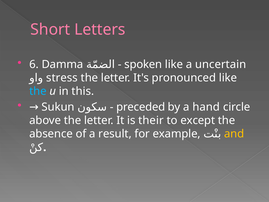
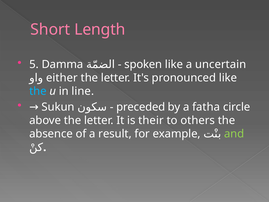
Letters: Letters -> Length
6: 6 -> 5
stress: stress -> either
this: this -> line
hand: hand -> fatha
except: except -> others
and colour: yellow -> light green
